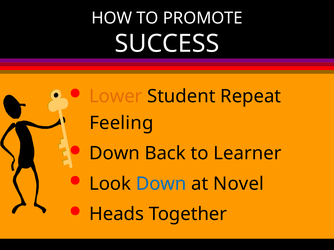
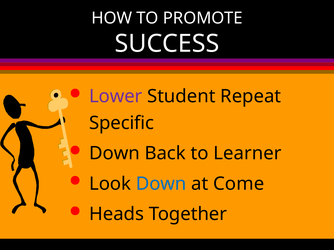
Lower colour: orange -> purple
Feeling: Feeling -> Specific
Novel: Novel -> Come
